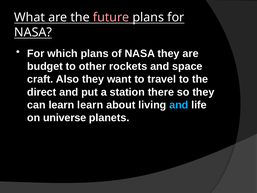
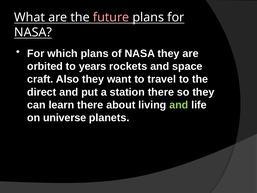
budget: budget -> orbited
other: other -> years
learn learn: learn -> there
and at (179, 105) colour: light blue -> light green
